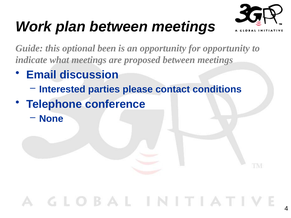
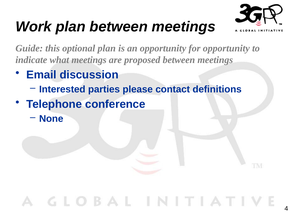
optional been: been -> plan
conditions: conditions -> definitions
